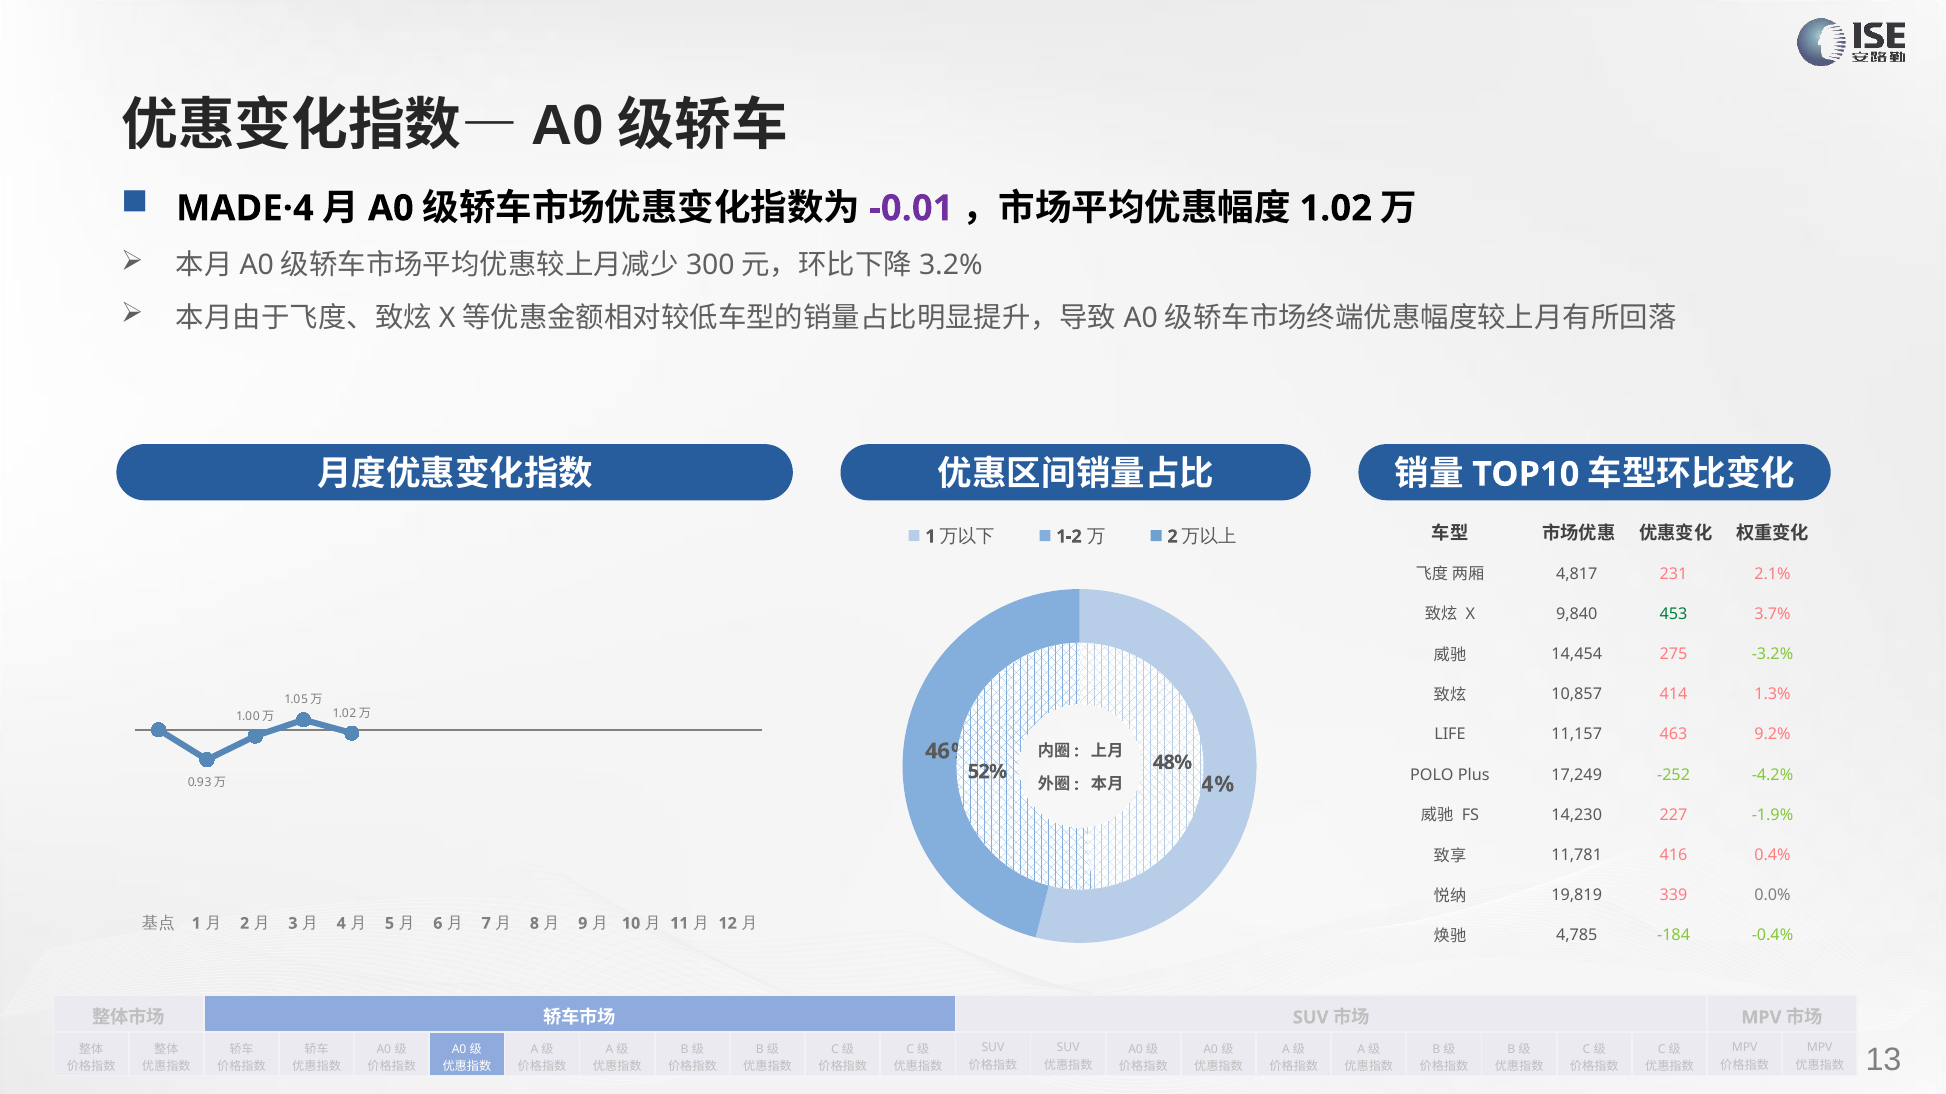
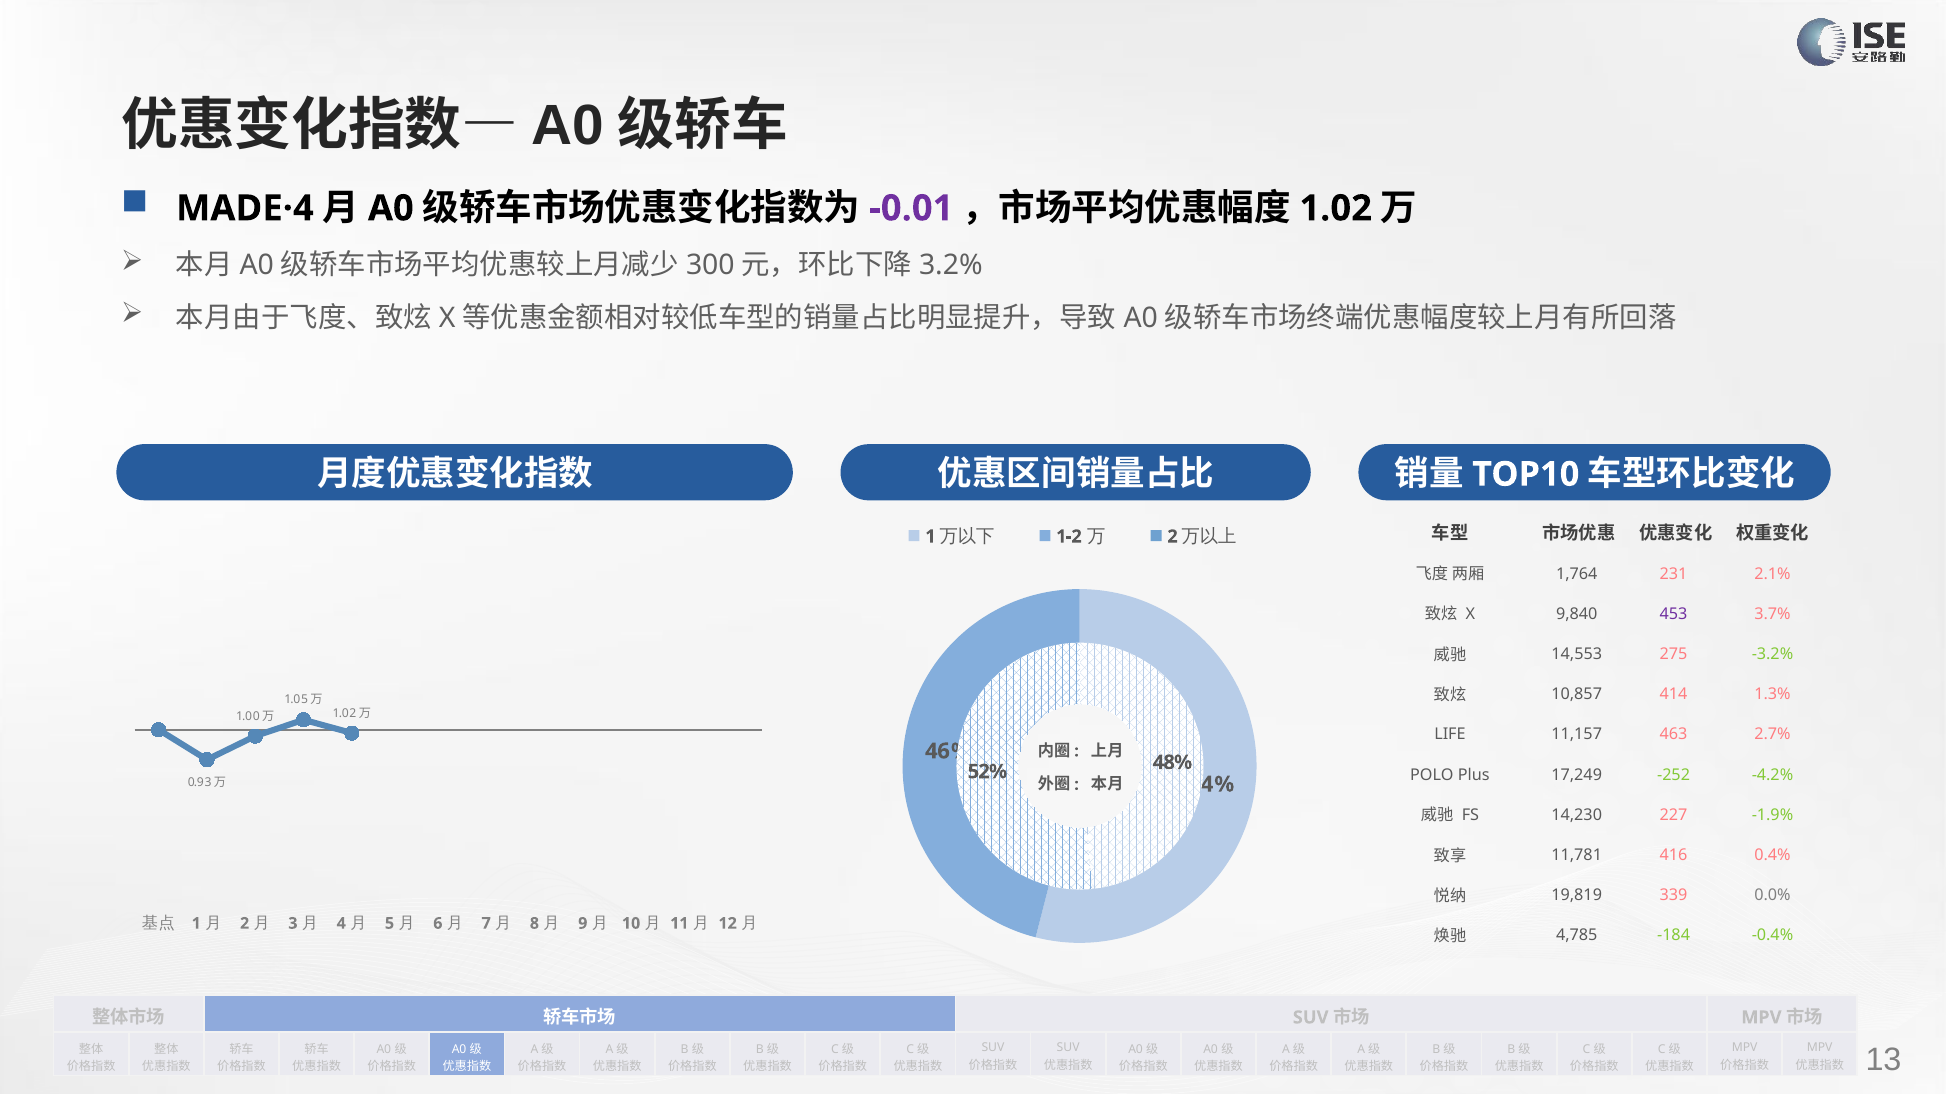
4,817: 4,817 -> 1,764
453 colour: green -> purple
14,454: 14,454 -> 14,553
9.2%: 9.2% -> 2.7%
